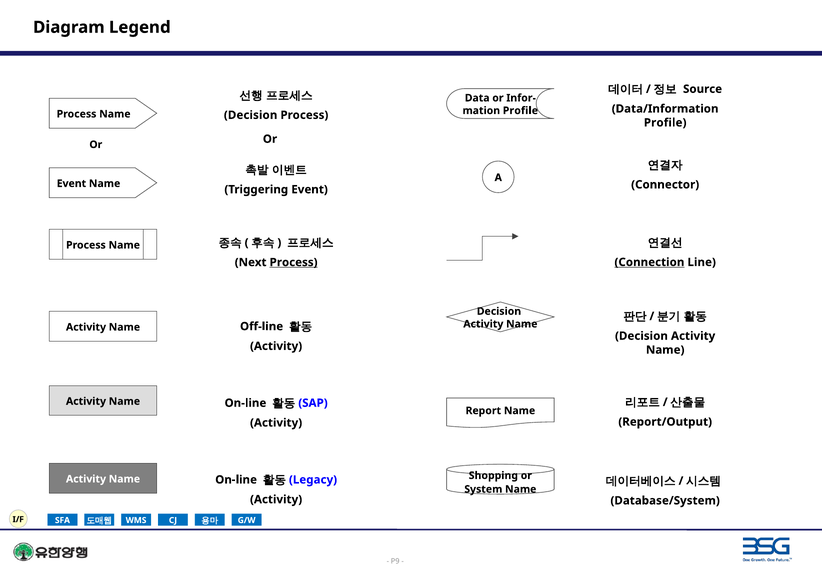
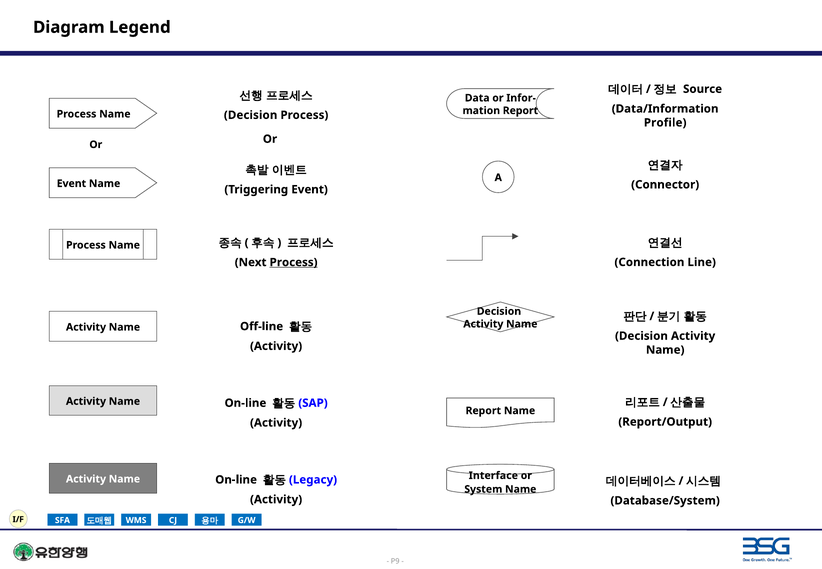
mation Profile: Profile -> Report
Connection underline: present -> none
Shopping: Shopping -> Interface
